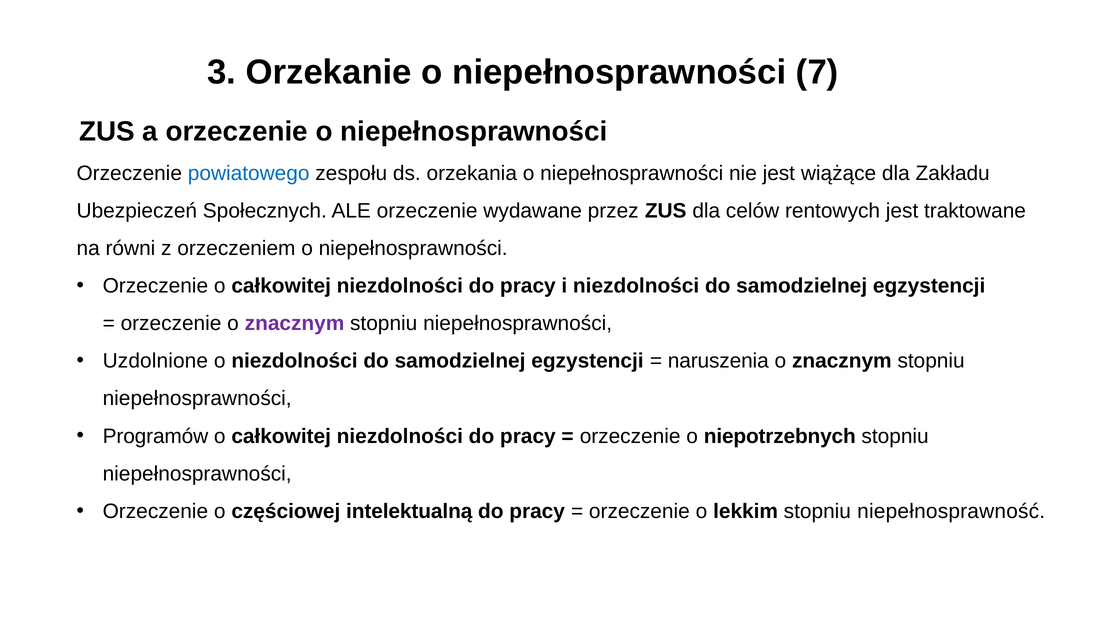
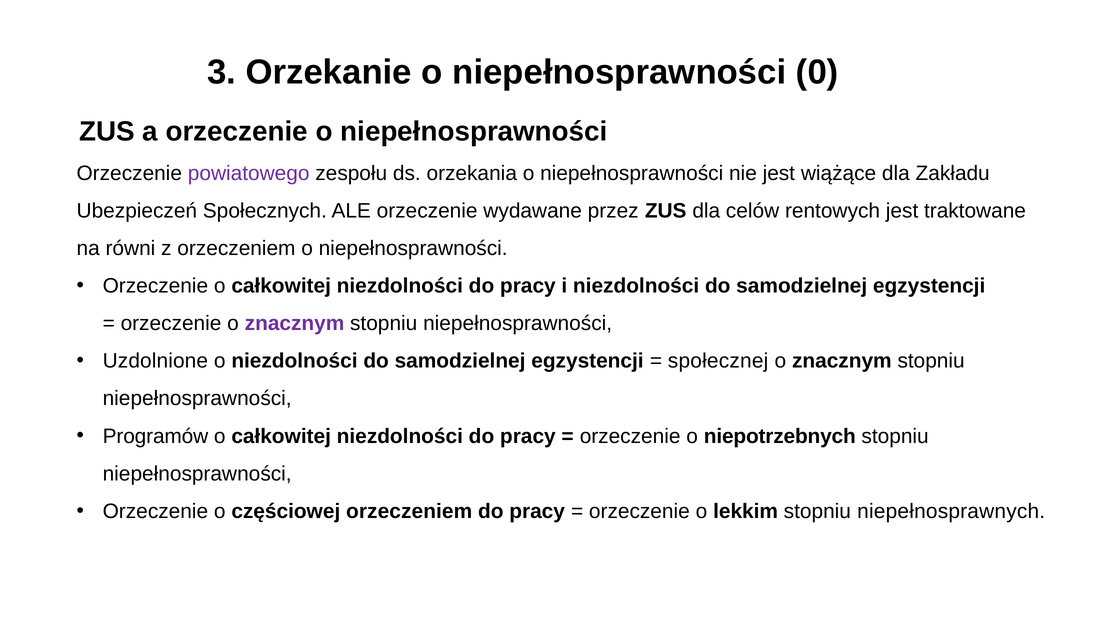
7: 7 -> 0
powiatowego colour: blue -> purple
naruszenia: naruszenia -> społecznej
częściowej intelektualną: intelektualną -> orzeczeniem
niepełnosprawność: niepełnosprawność -> niepełnosprawnych
